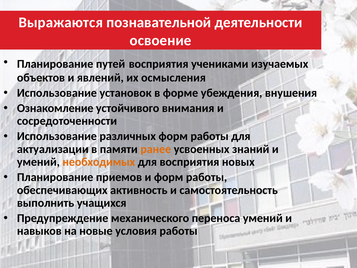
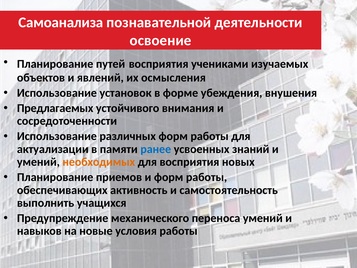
Выражаются: Выражаются -> Самоанализа
Ознакомление: Ознакомление -> Предлагаемых
ранее colour: orange -> blue
